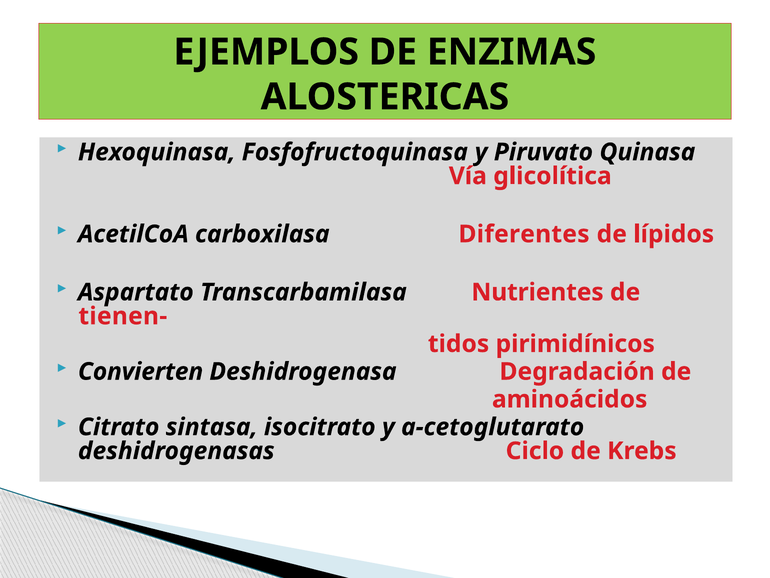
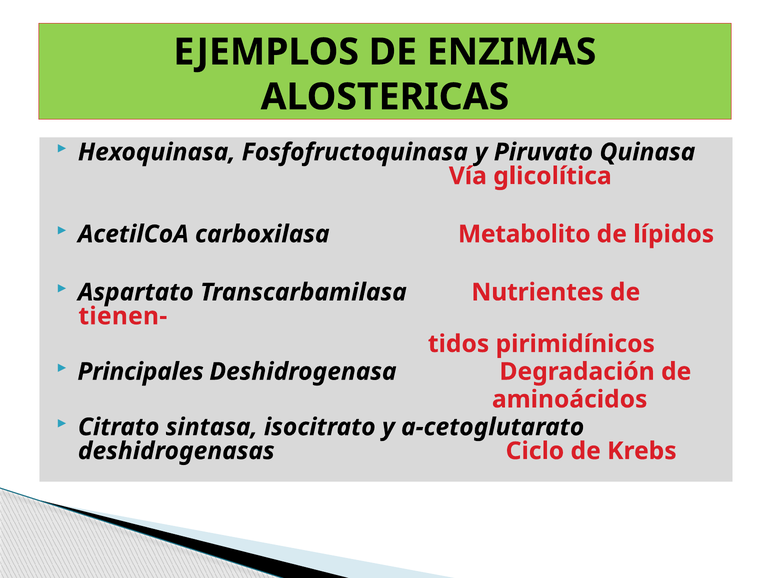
Diferentes: Diferentes -> Metabolito
Convierten: Convierten -> Principales
